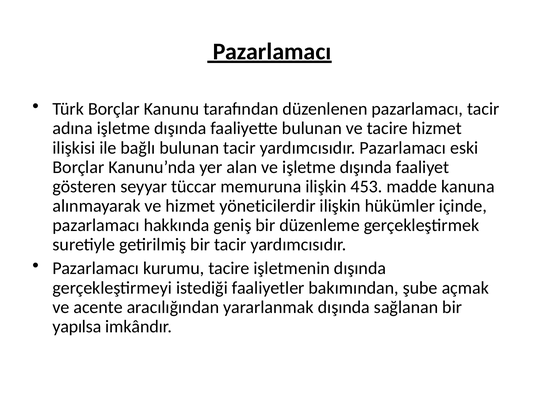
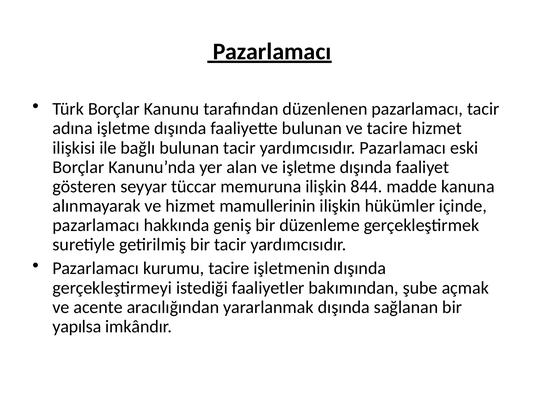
453: 453 -> 844
yöneticilerdir: yöneticilerdir -> mamullerinin
